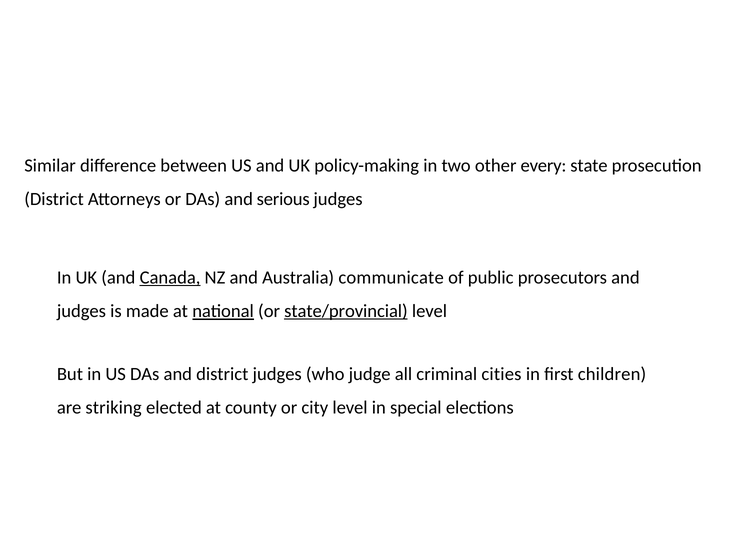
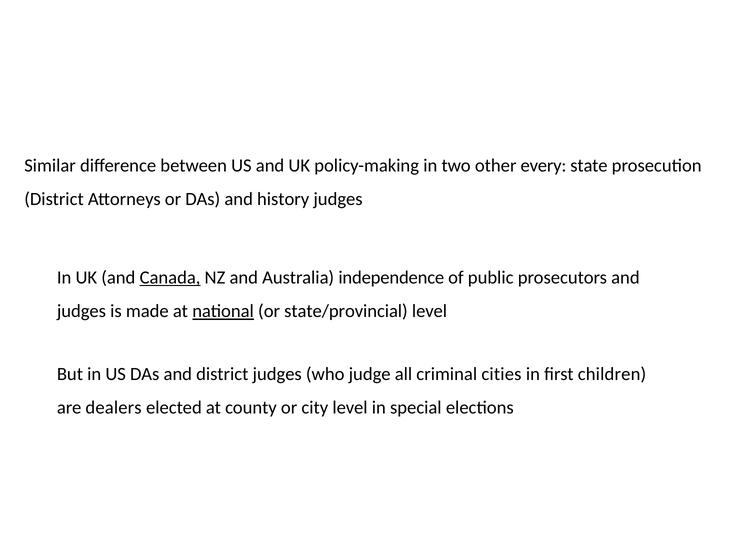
serious: serious -> history
communicate: communicate -> independence
state/provincial underline: present -> none
striking: striking -> dealers
